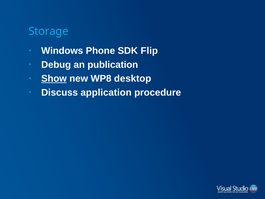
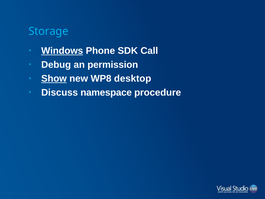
Windows underline: none -> present
Flip: Flip -> Call
publication: publication -> permission
application: application -> namespace
